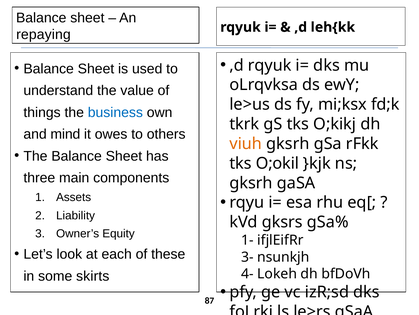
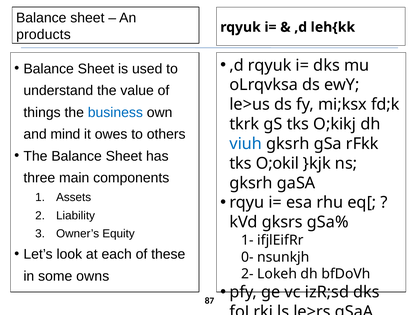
repaying: repaying -> products
viuh colour: orange -> blue
3-: 3- -> 0-
skirts: skirts -> owns
4-: 4- -> 2-
